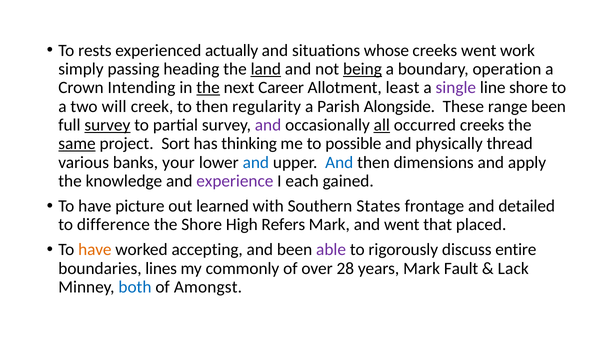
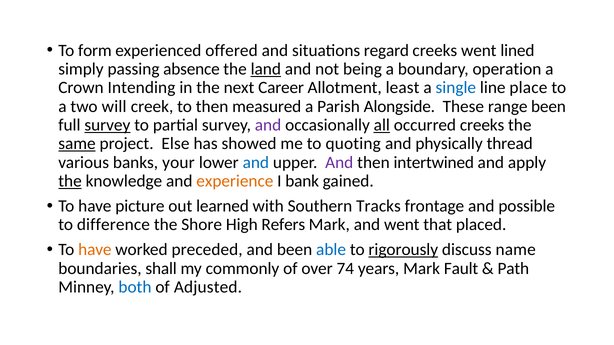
rests: rests -> form
actually: actually -> offered
whose: whose -> regard
work: work -> lined
heading: heading -> absence
being underline: present -> none
the at (208, 88) underline: present -> none
single colour: purple -> blue
line shore: shore -> place
regularity: regularity -> measured
Sort: Sort -> Else
thinking: thinking -> showed
possible: possible -> quoting
And at (339, 162) colour: blue -> purple
dimensions: dimensions -> intertwined
the at (70, 181) underline: none -> present
experience colour: purple -> orange
each: each -> bank
States: States -> Tracks
detailed: detailed -> possible
accepting: accepting -> preceded
able colour: purple -> blue
rigorously underline: none -> present
entire: entire -> name
lines: lines -> shall
28: 28 -> 74
Lack: Lack -> Path
Amongst: Amongst -> Adjusted
